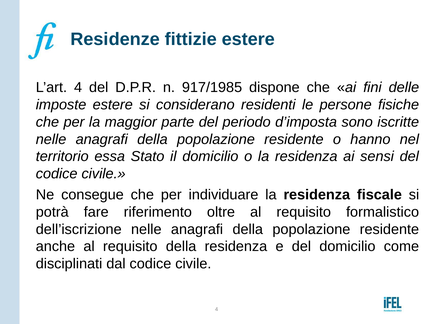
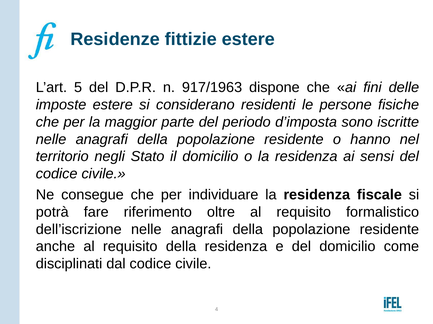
L’art 4: 4 -> 5
917/1985: 917/1985 -> 917/1963
essa: essa -> negli
